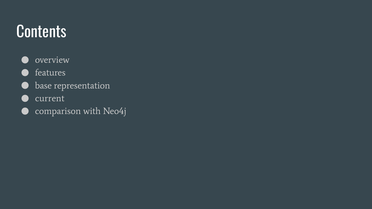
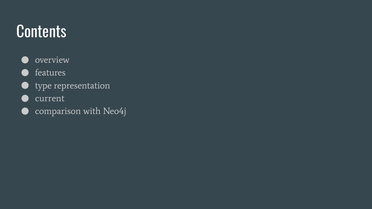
base: base -> type
